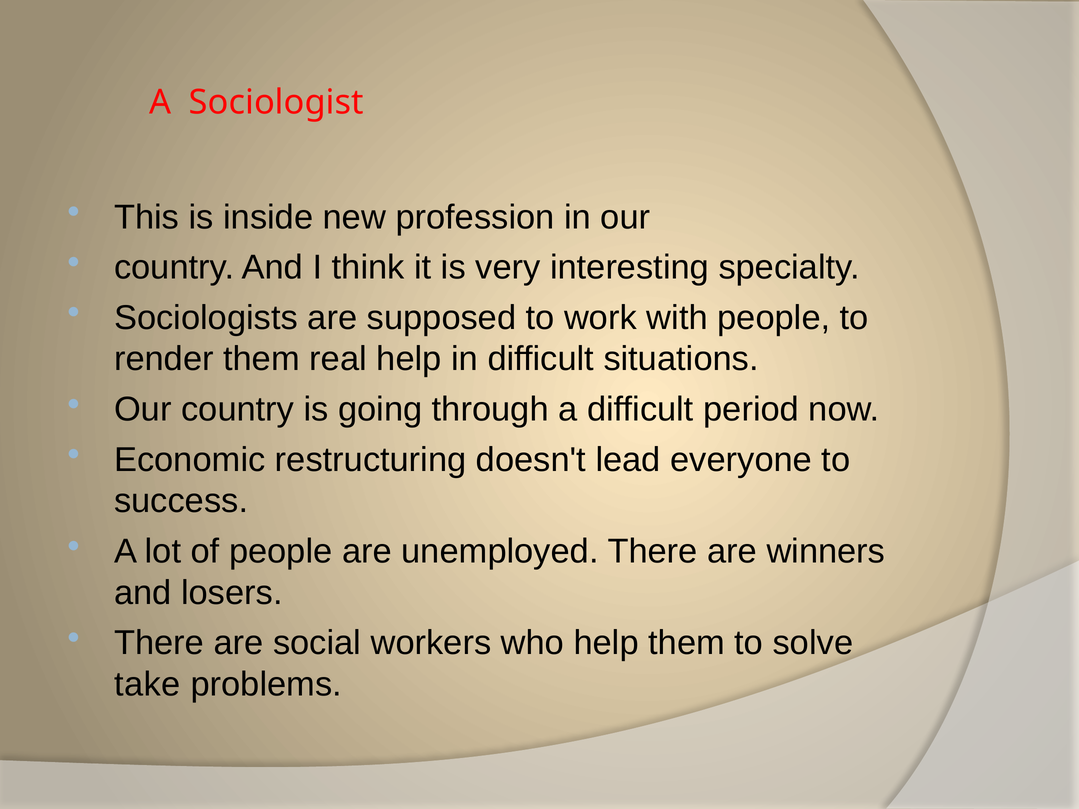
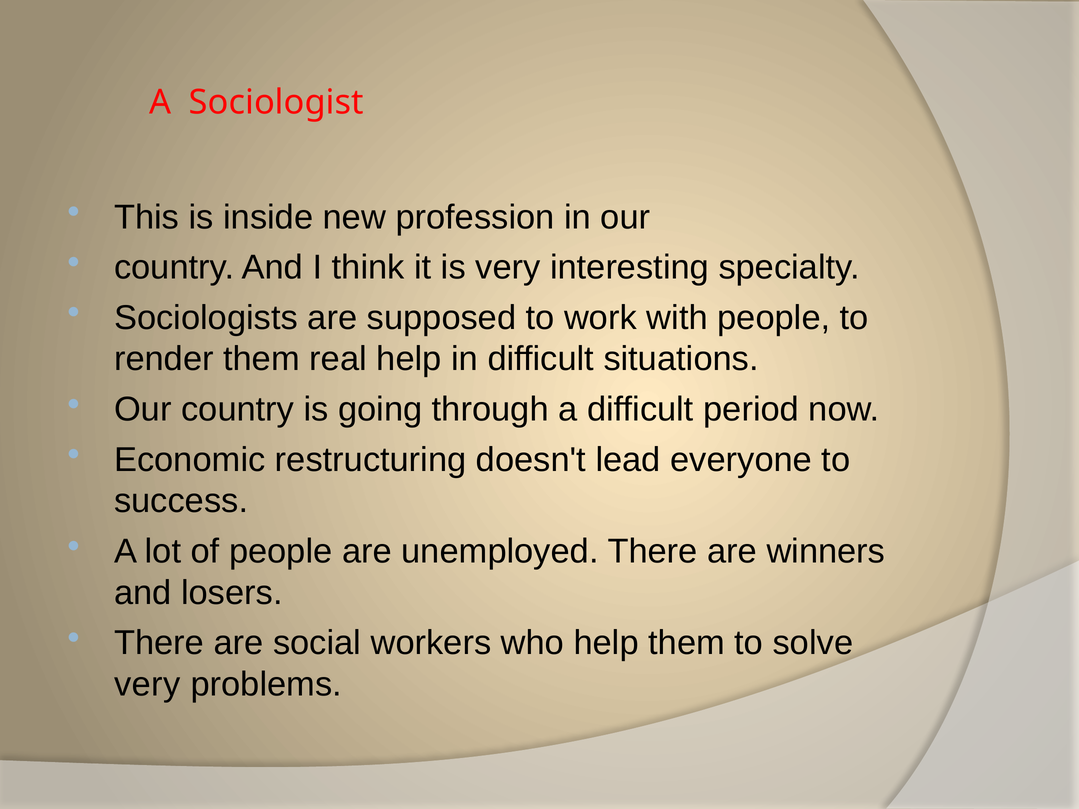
take at (147, 685): take -> very
